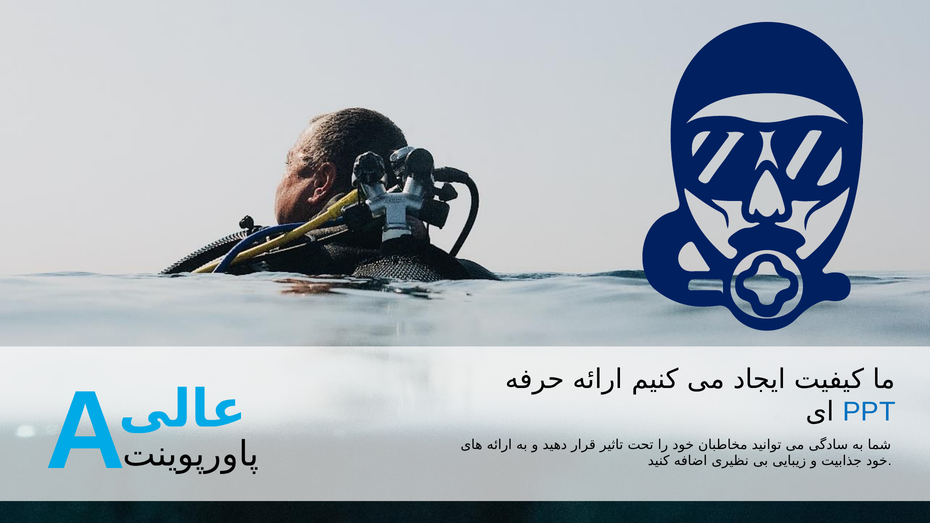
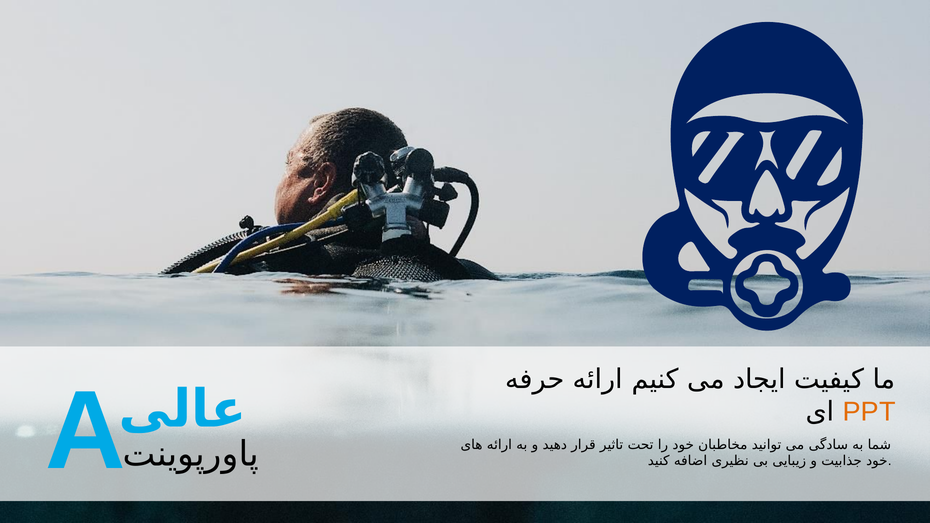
PPT colour: blue -> orange
